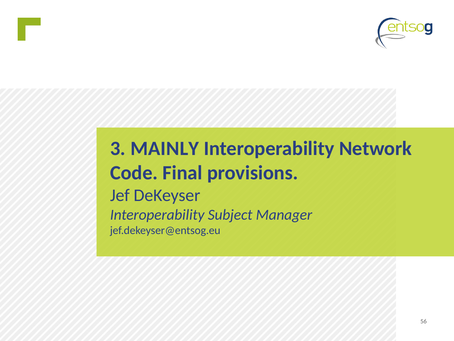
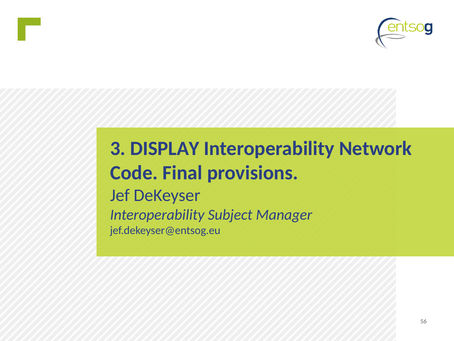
MAINLY: MAINLY -> DISPLAY
